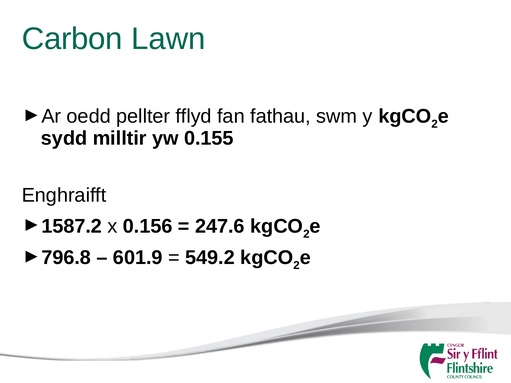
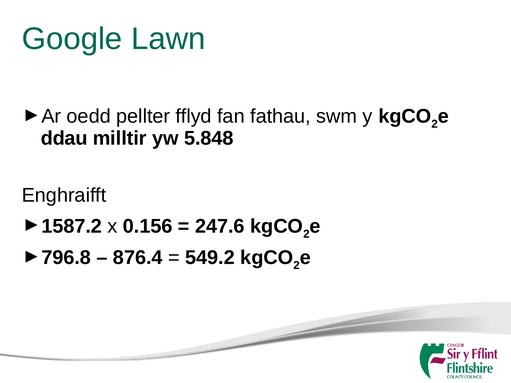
Carbon: Carbon -> Google
sydd: sydd -> ddau
0.155: 0.155 -> 5.848
601.9: 601.9 -> 876.4
